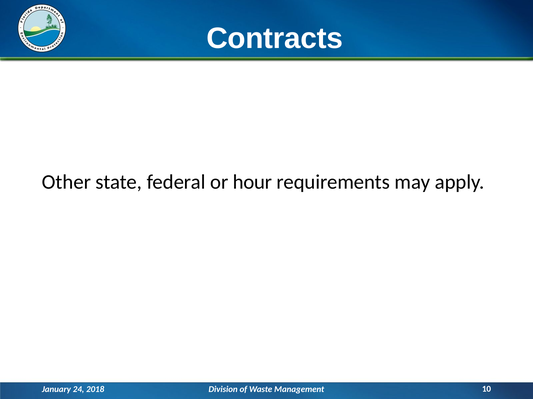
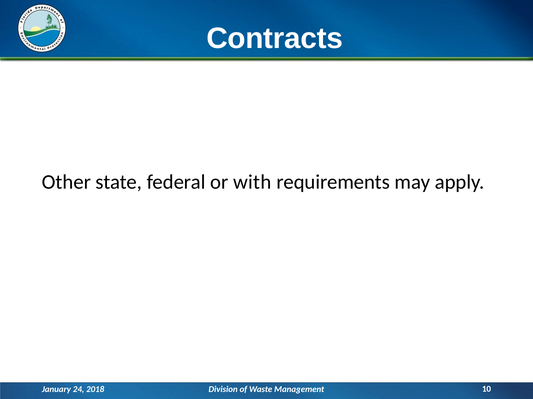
hour: hour -> with
